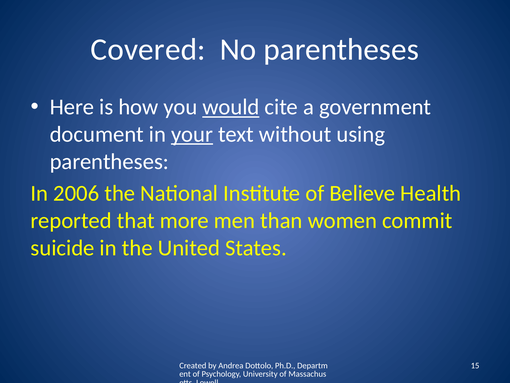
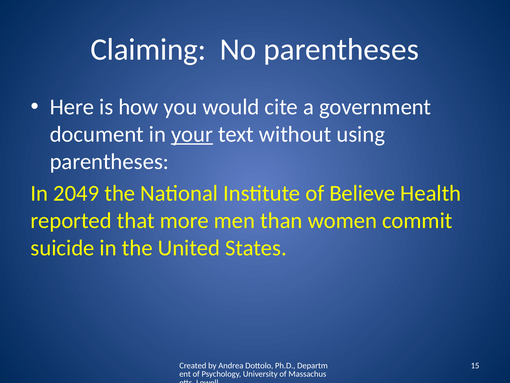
Covered: Covered -> Claiming
would underline: present -> none
2006: 2006 -> 2049
